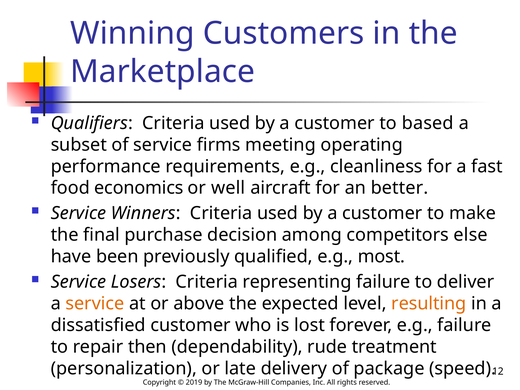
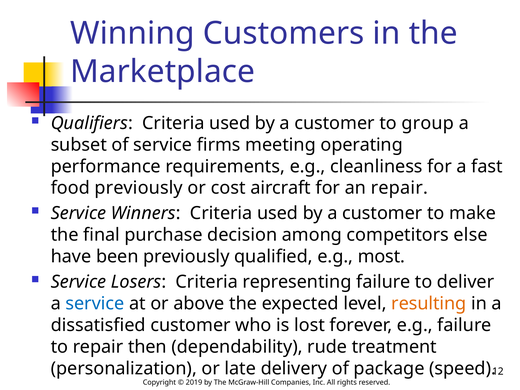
based: based -> group
food economics: economics -> previously
well: well -> cost
an better: better -> repair
service at (95, 304) colour: orange -> blue
